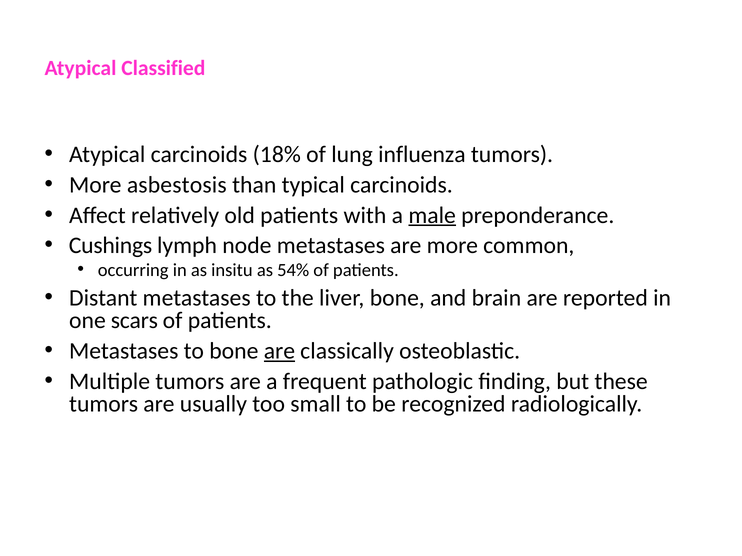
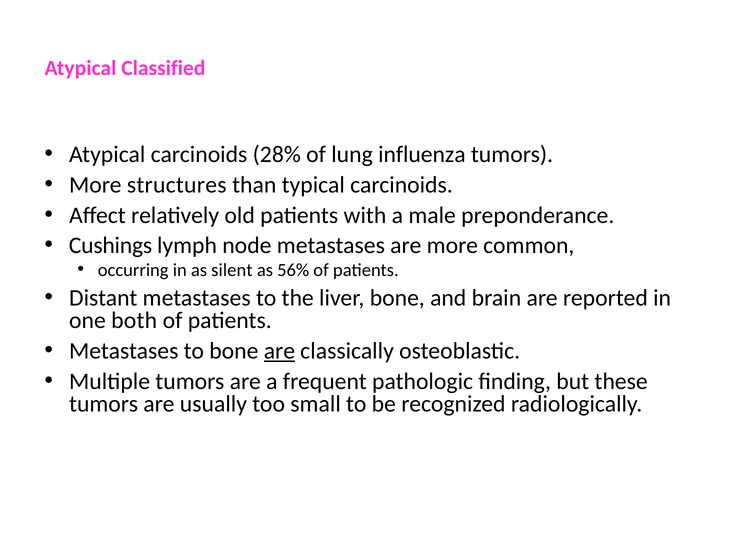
18%: 18% -> 28%
asbestosis: asbestosis -> structures
male underline: present -> none
insitu: insitu -> silent
54%: 54% -> 56%
scars: scars -> both
